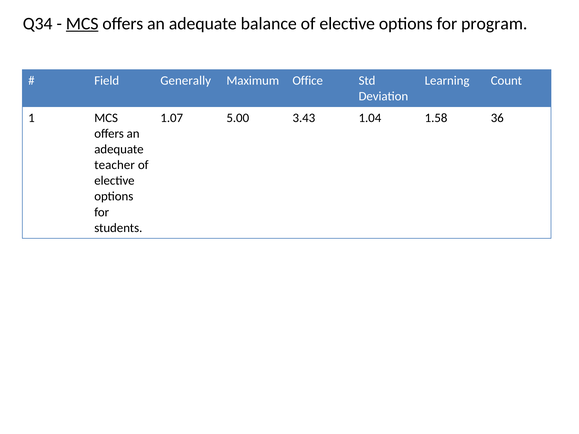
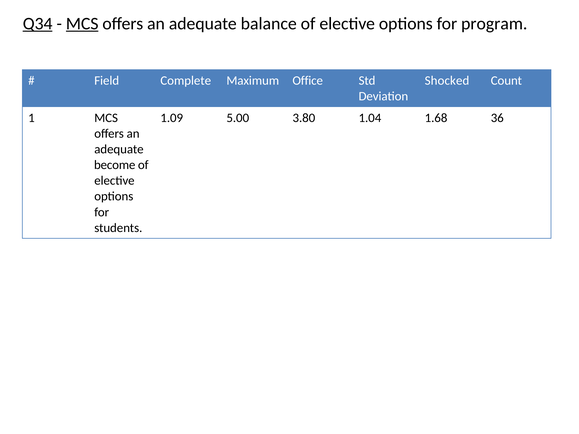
Q34 underline: none -> present
Generally: Generally -> Complete
Learning: Learning -> Shocked
1.07: 1.07 -> 1.09
3.43: 3.43 -> 3.80
1.58: 1.58 -> 1.68
teacher: teacher -> become
